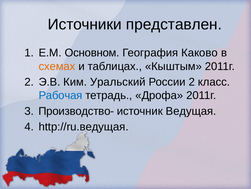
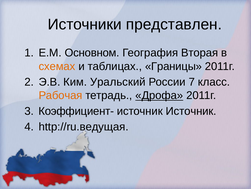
Каково: Каково -> Вторая
Кыштым: Кыштым -> Границы
России 2: 2 -> 7
Рабочая colour: blue -> orange
Дрофа underline: none -> present
Производство-: Производство- -> Коэффициент-
источник Ведущая: Ведущая -> Источник
